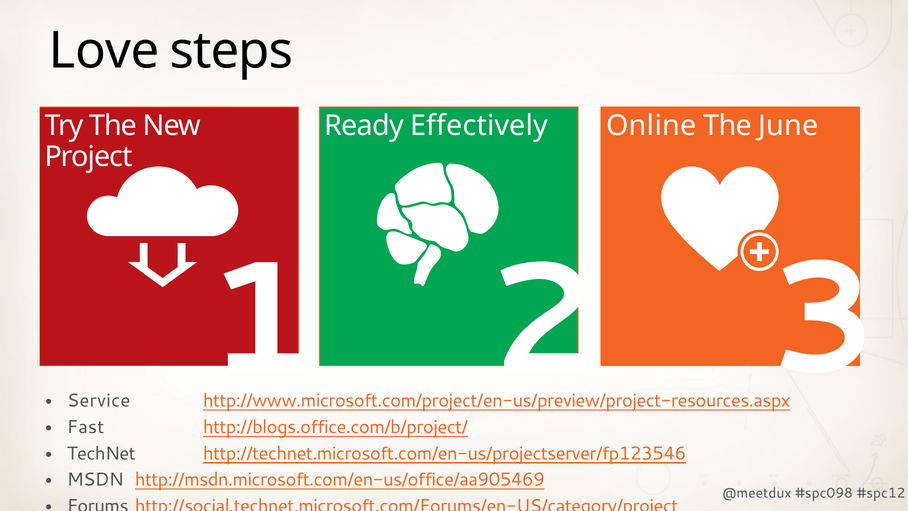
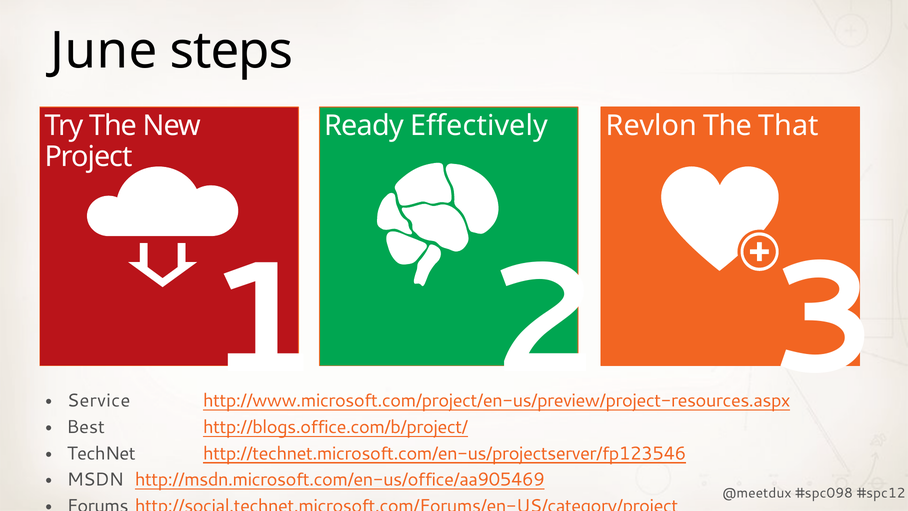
Love: Love -> June
Online: Online -> Revlon
June: June -> That
Fast: Fast -> Best
